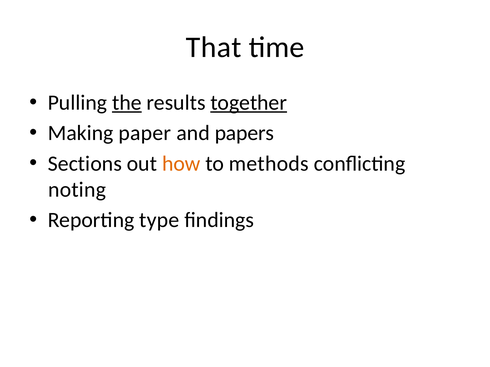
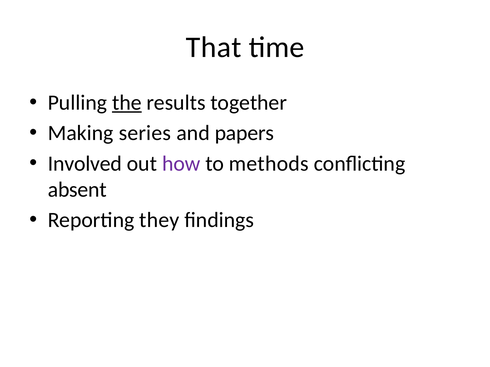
together underline: present -> none
paper: paper -> series
Sections: Sections -> Involved
how colour: orange -> purple
noting: noting -> absent
type: type -> they
